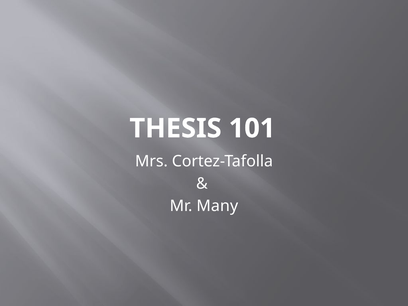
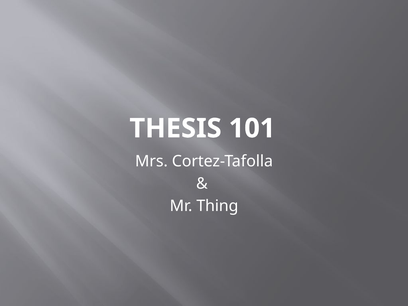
Many: Many -> Thing
